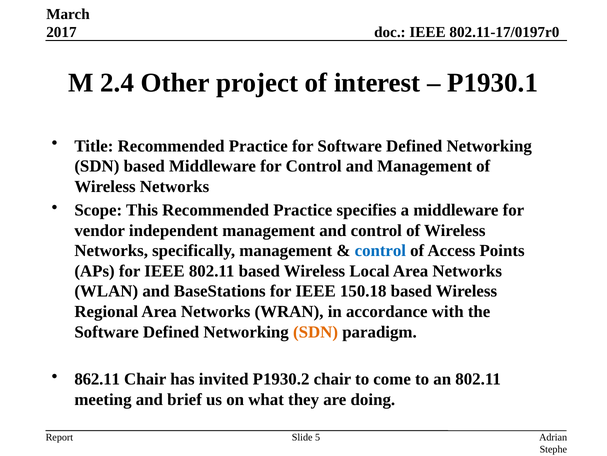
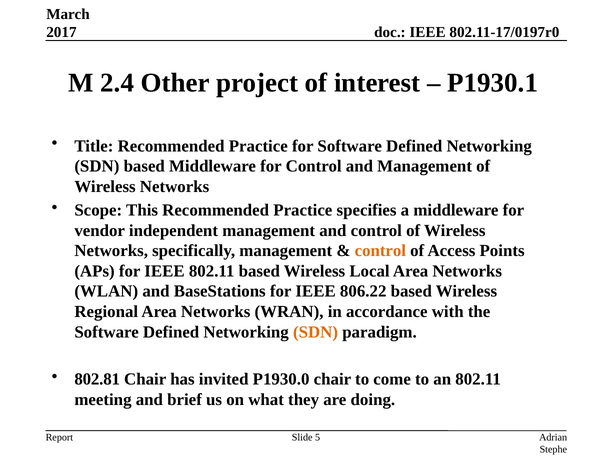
control at (380, 250) colour: blue -> orange
150.18: 150.18 -> 806.22
862.11: 862.11 -> 802.81
P1930.2: P1930.2 -> P1930.0
